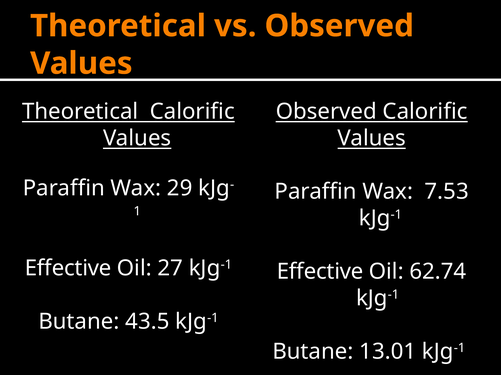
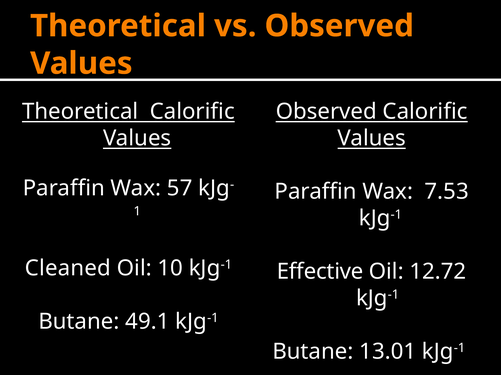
29: 29 -> 57
Effective at (68, 269): Effective -> Cleaned
27: 27 -> 10
62.74: 62.74 -> 12.72
43.5: 43.5 -> 49.1
